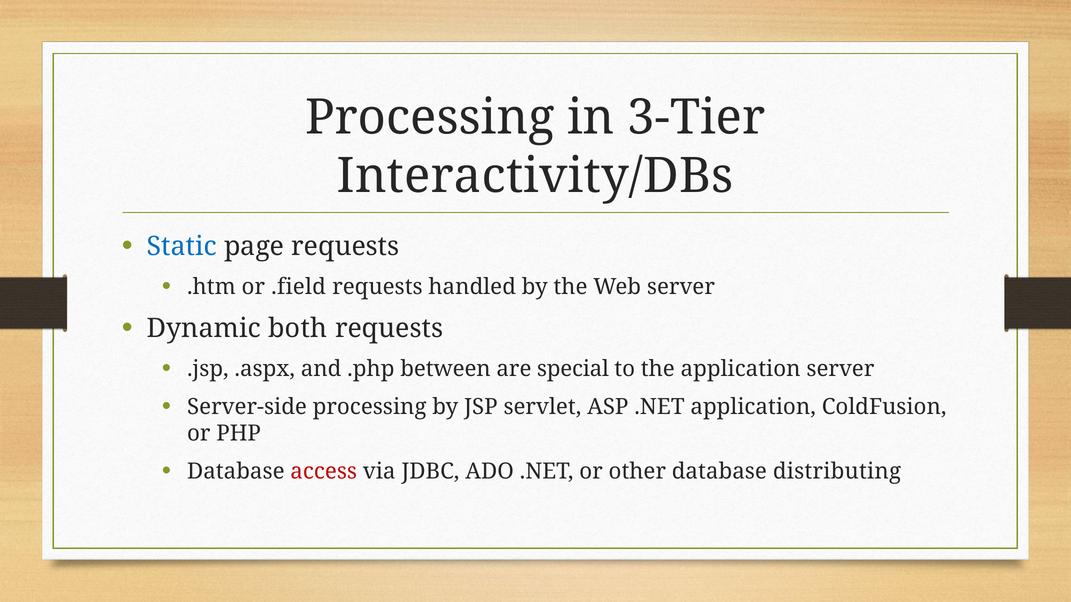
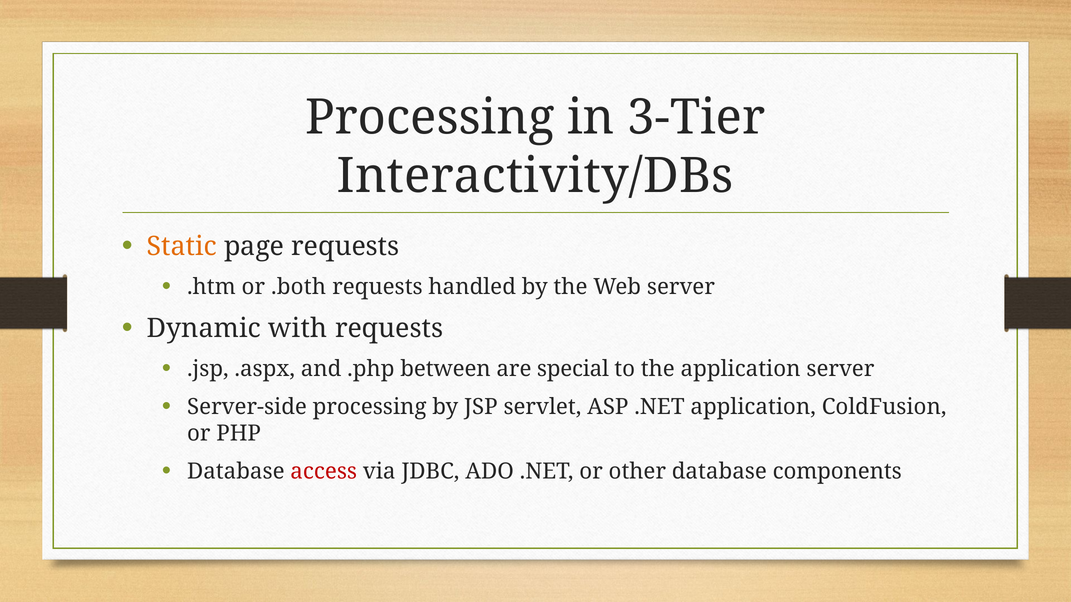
Static colour: blue -> orange
.field: .field -> .both
both: both -> with
distributing: distributing -> components
